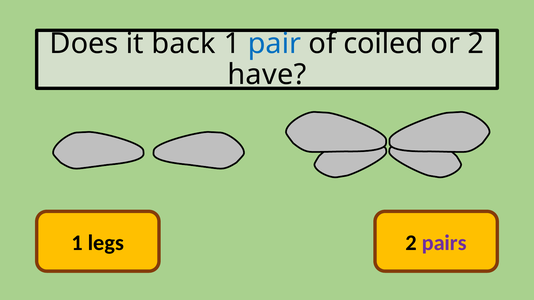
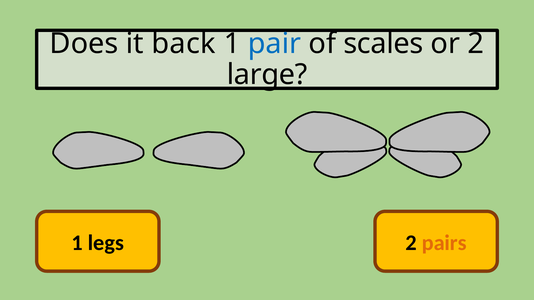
coiled: coiled -> scales
have: have -> large
pairs colour: purple -> orange
